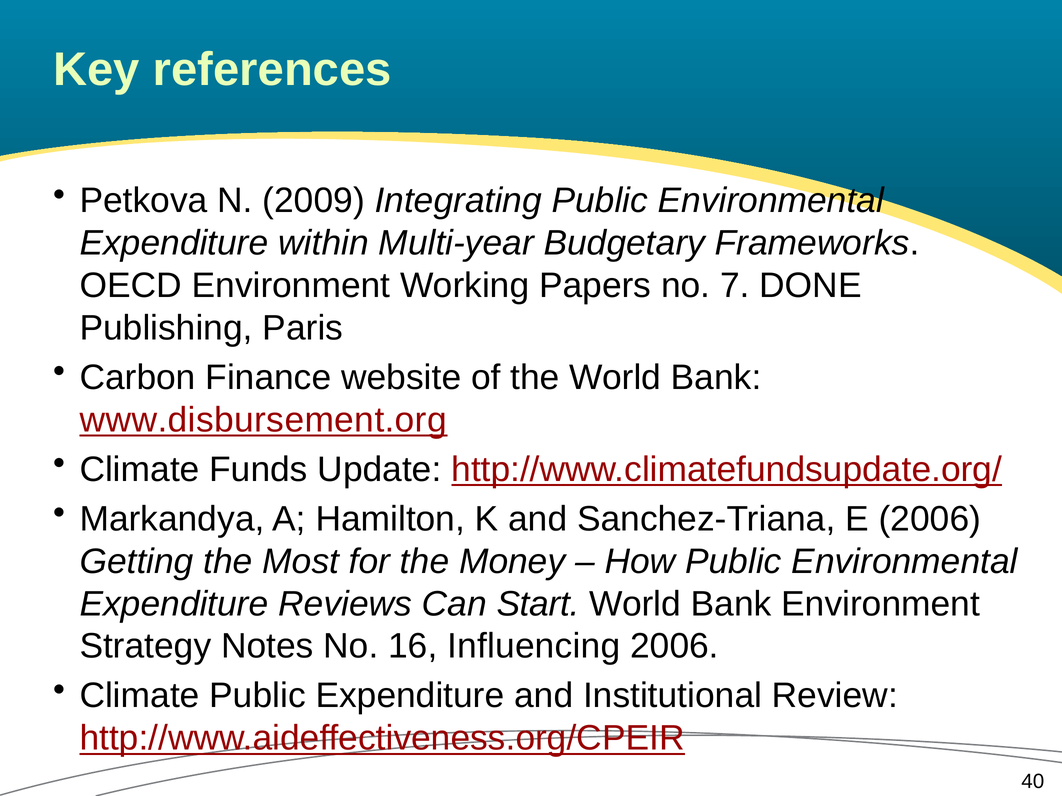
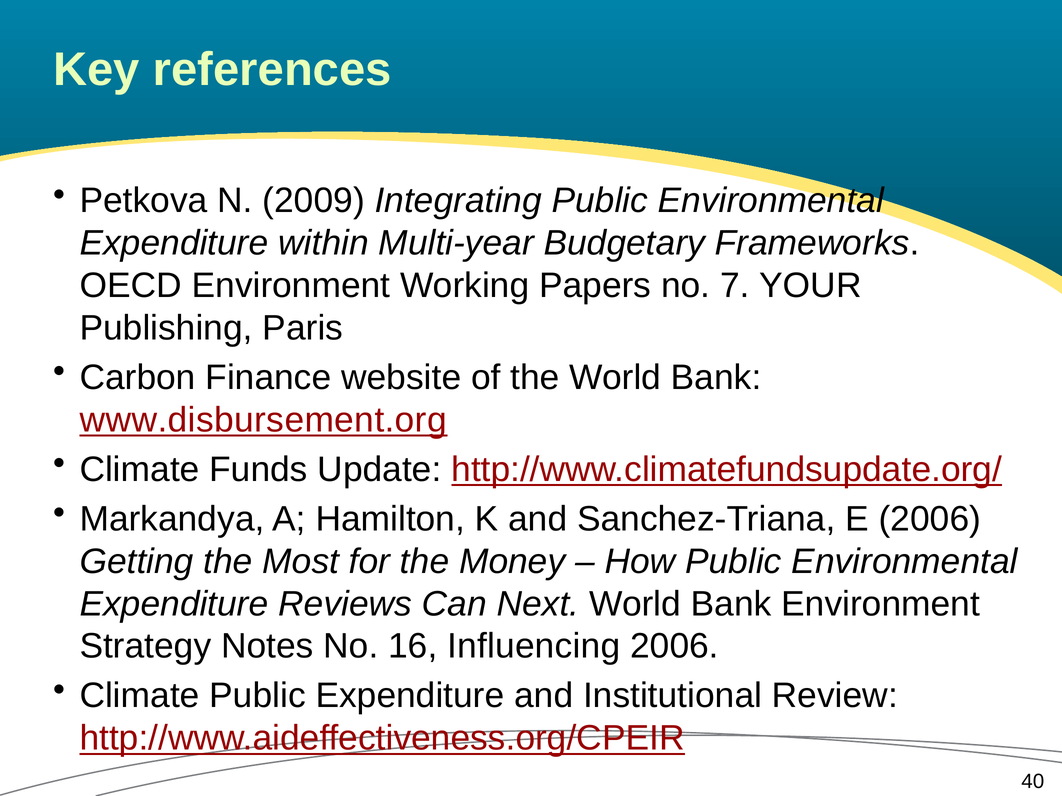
DONE: DONE -> YOUR
Start: Start -> Next
